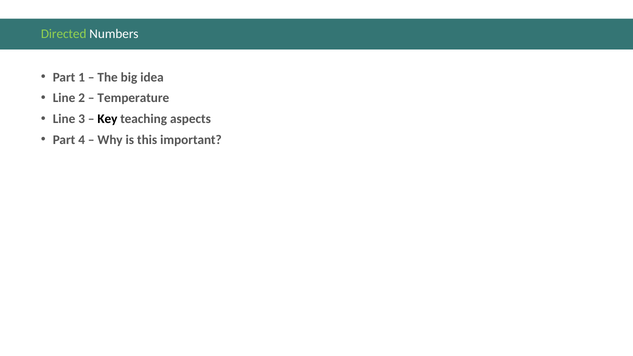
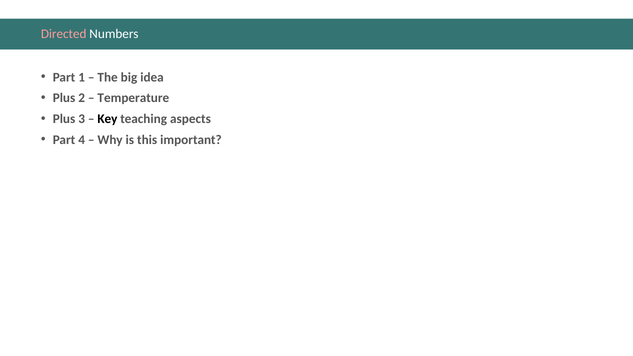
Directed colour: light green -> pink
Line at (64, 98): Line -> Plus
Line at (64, 119): Line -> Plus
